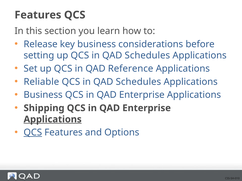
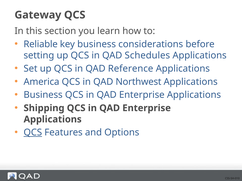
Features at (38, 15): Features -> Gateway
Release: Release -> Reliable
Reliable: Reliable -> America
Schedules at (138, 82): Schedules -> Northwest
Applications at (53, 120) underline: present -> none
